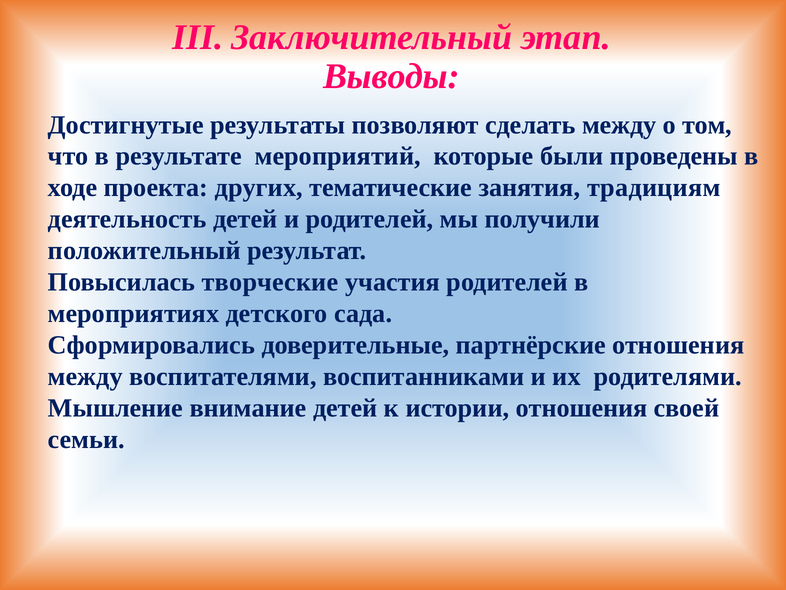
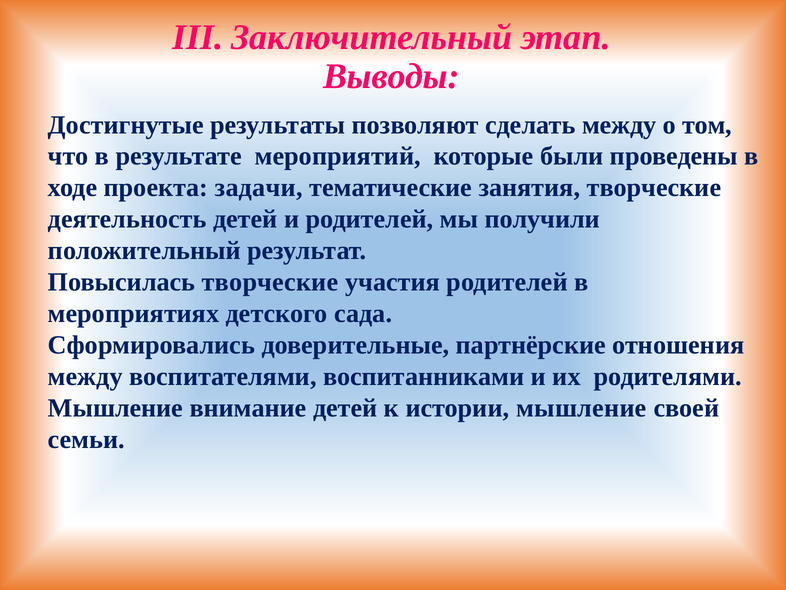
других: других -> задачи
занятия традициям: традициям -> творческие
истории отношения: отношения -> мышление
